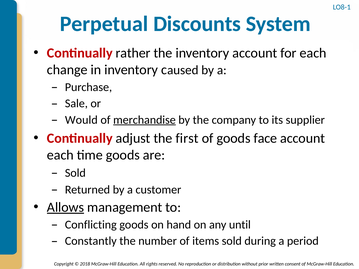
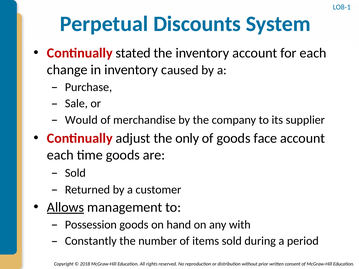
rather: rather -> stated
merchandise underline: present -> none
first: first -> only
Conflicting: Conflicting -> Possession
until: until -> with
